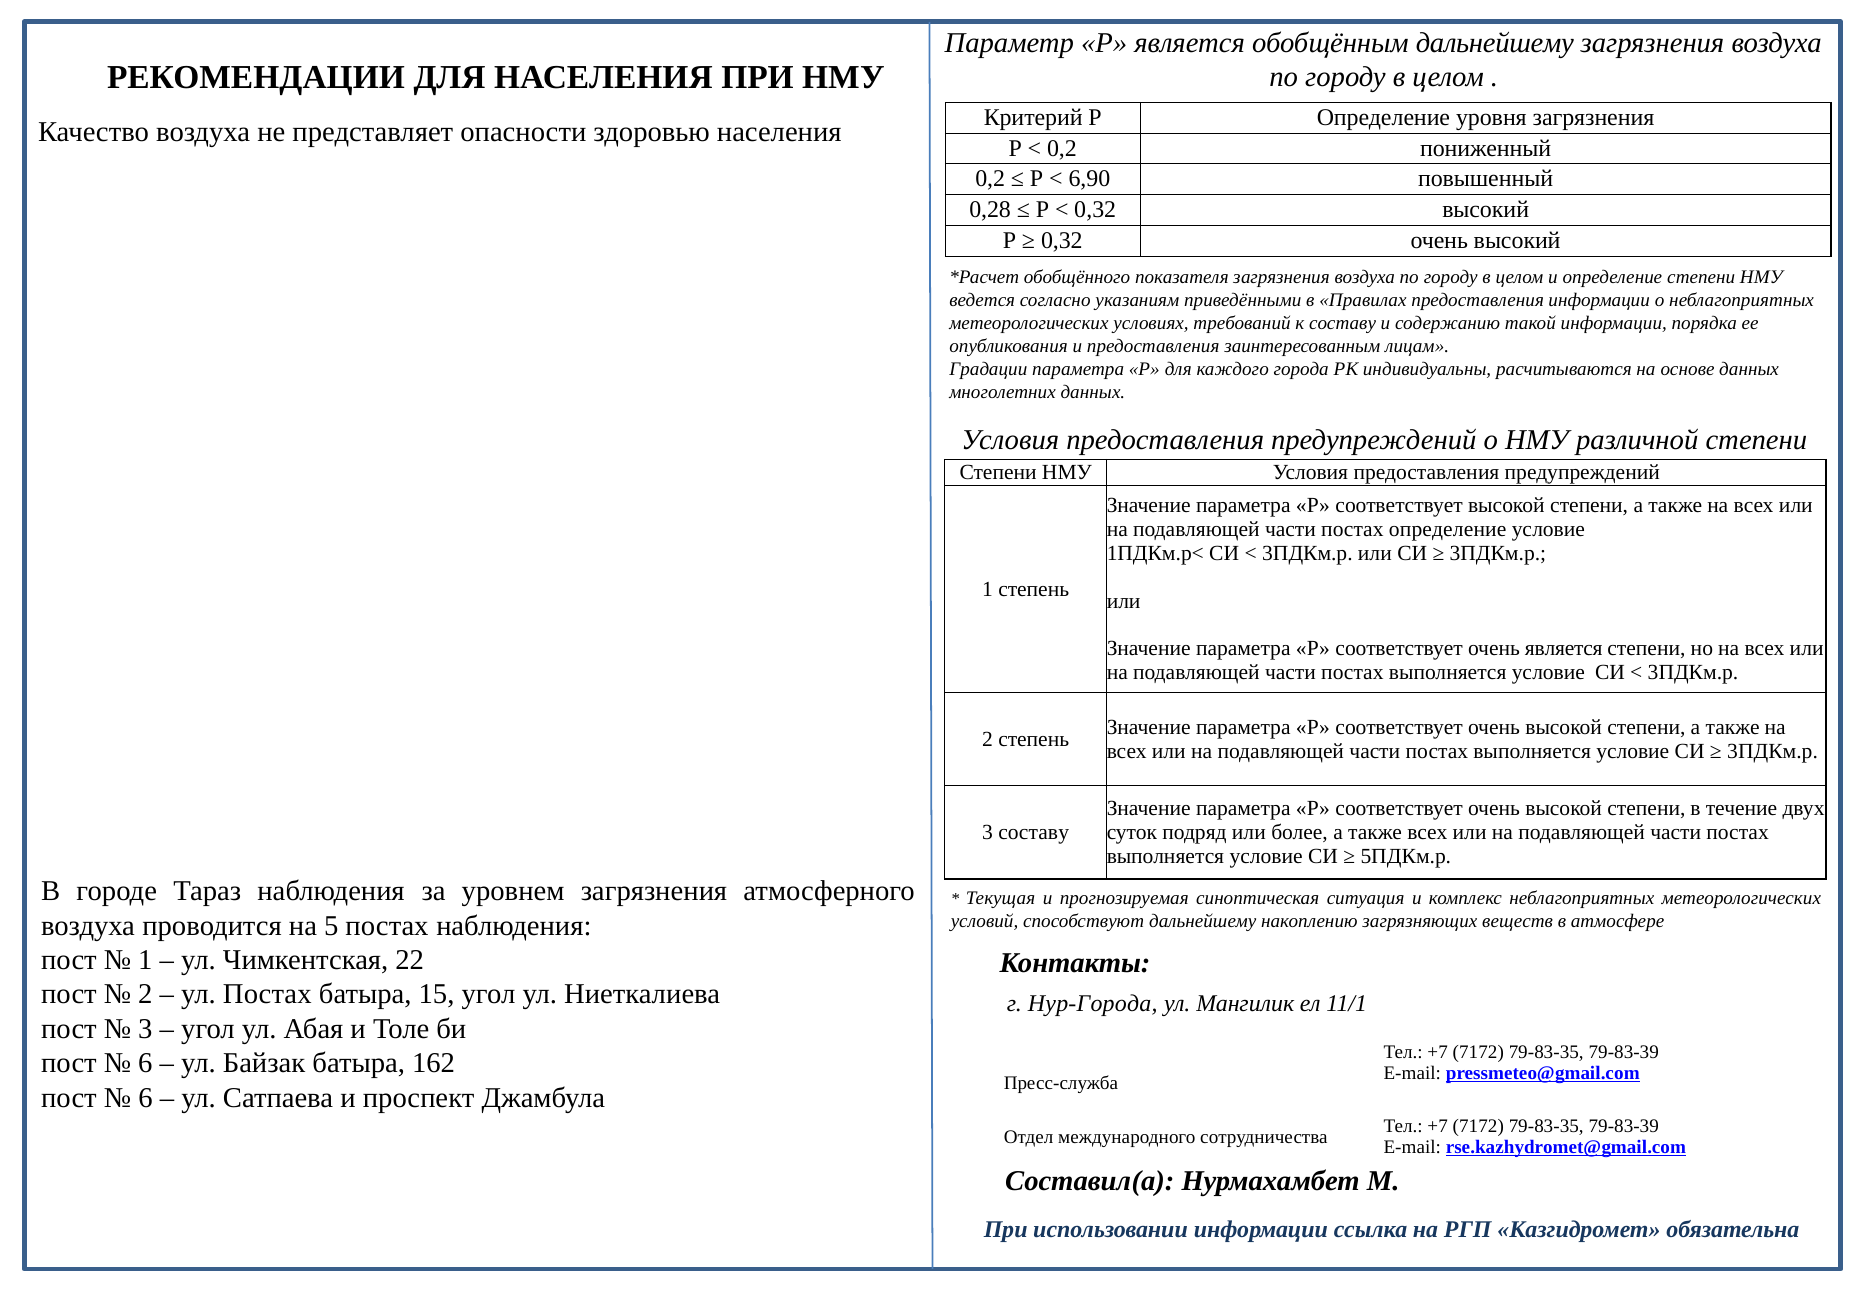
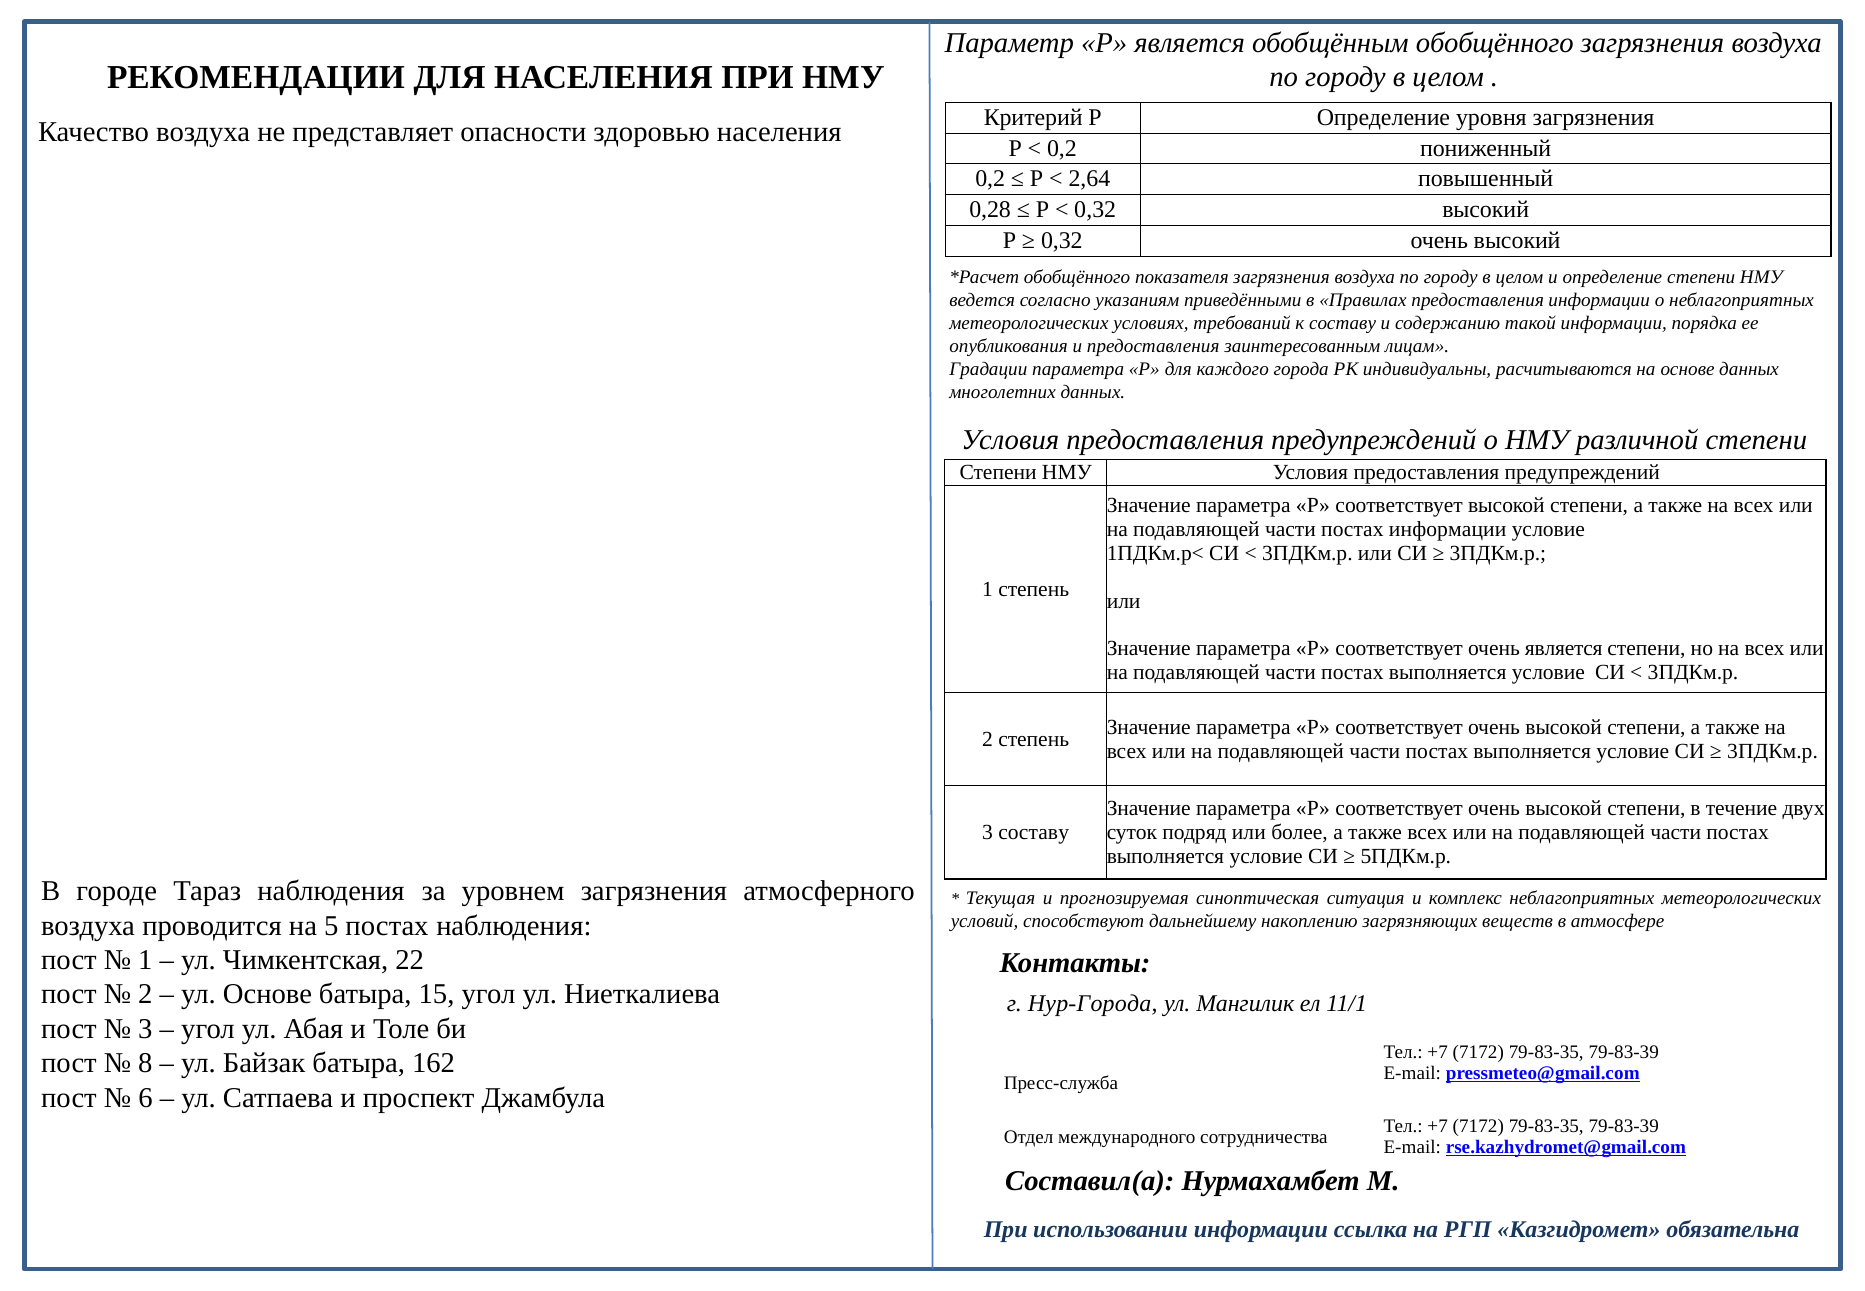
обобщённым дальнейшему: дальнейшему -> обобщённого
6,90: 6,90 -> 2,64
постах определение: определение -> информации
ул Постах: Постах -> Основе
6 at (145, 1063): 6 -> 8
